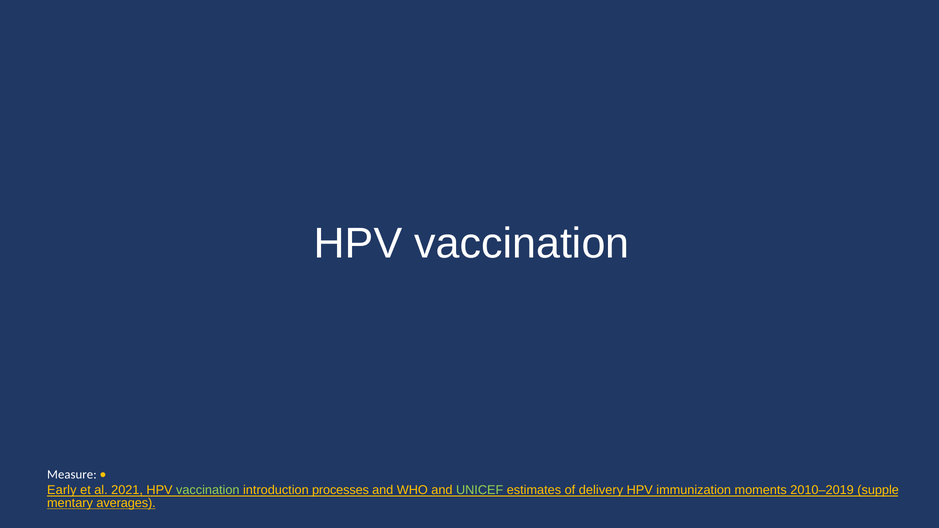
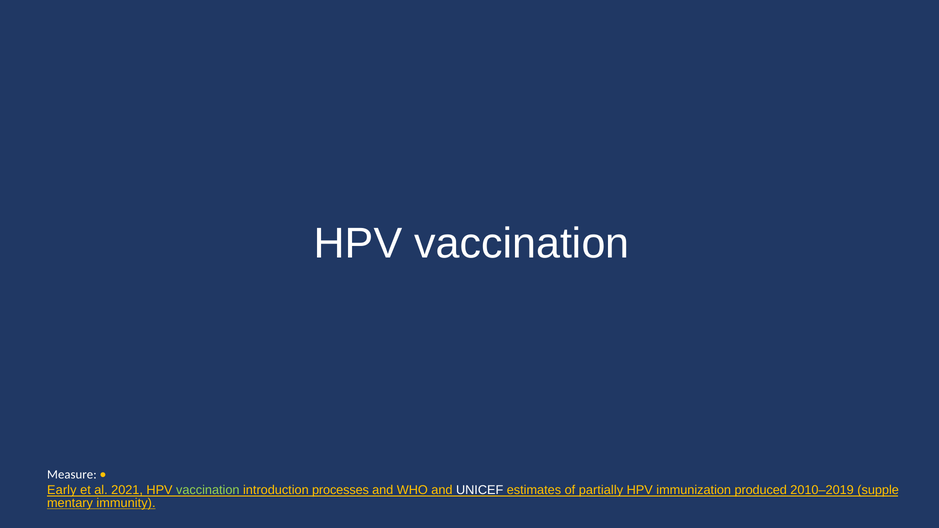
UNICEF colour: light green -> white
delivery: delivery -> partially
moments: moments -> produced
averages: averages -> immunity
